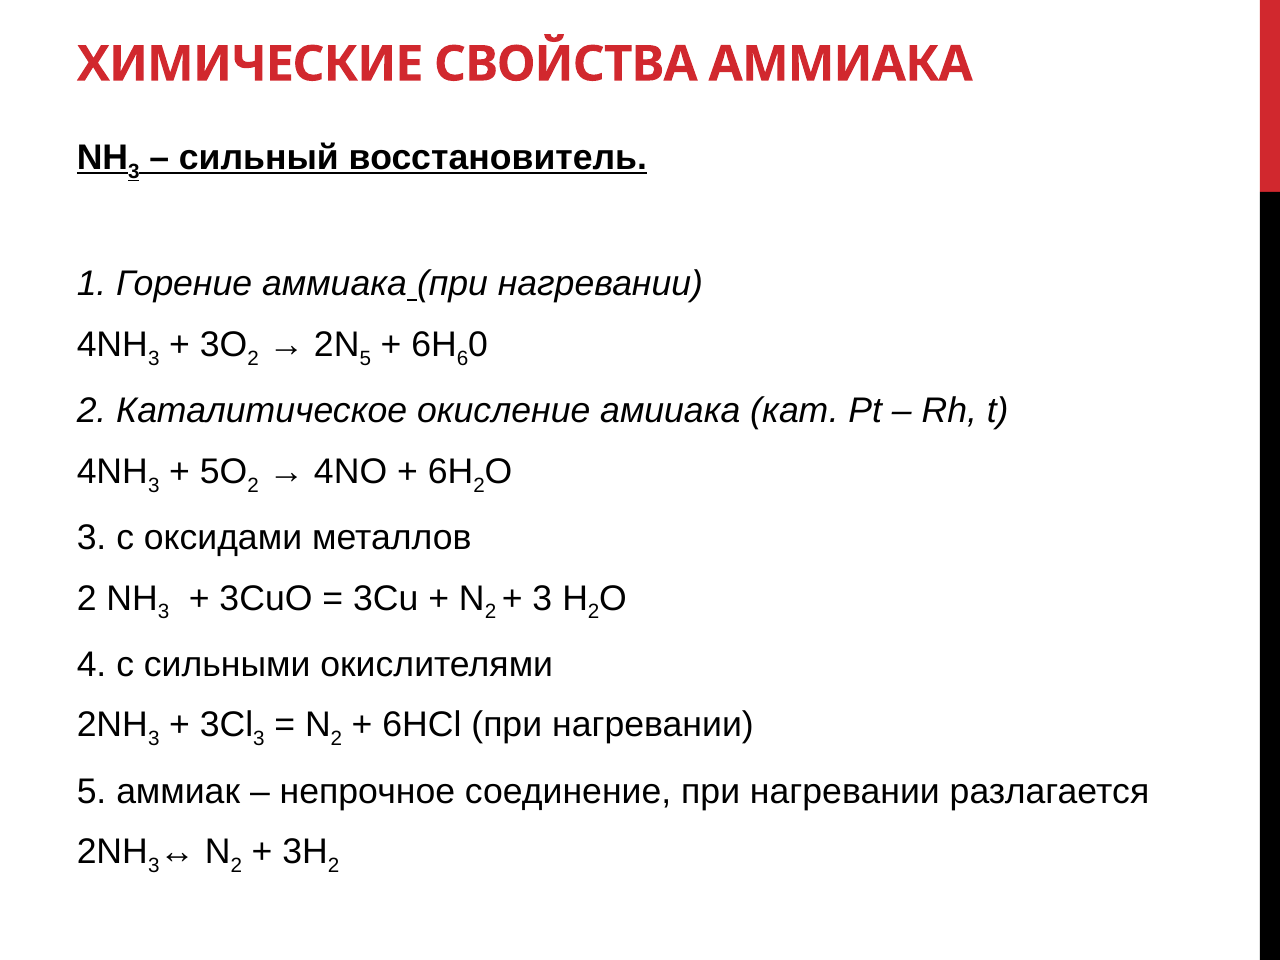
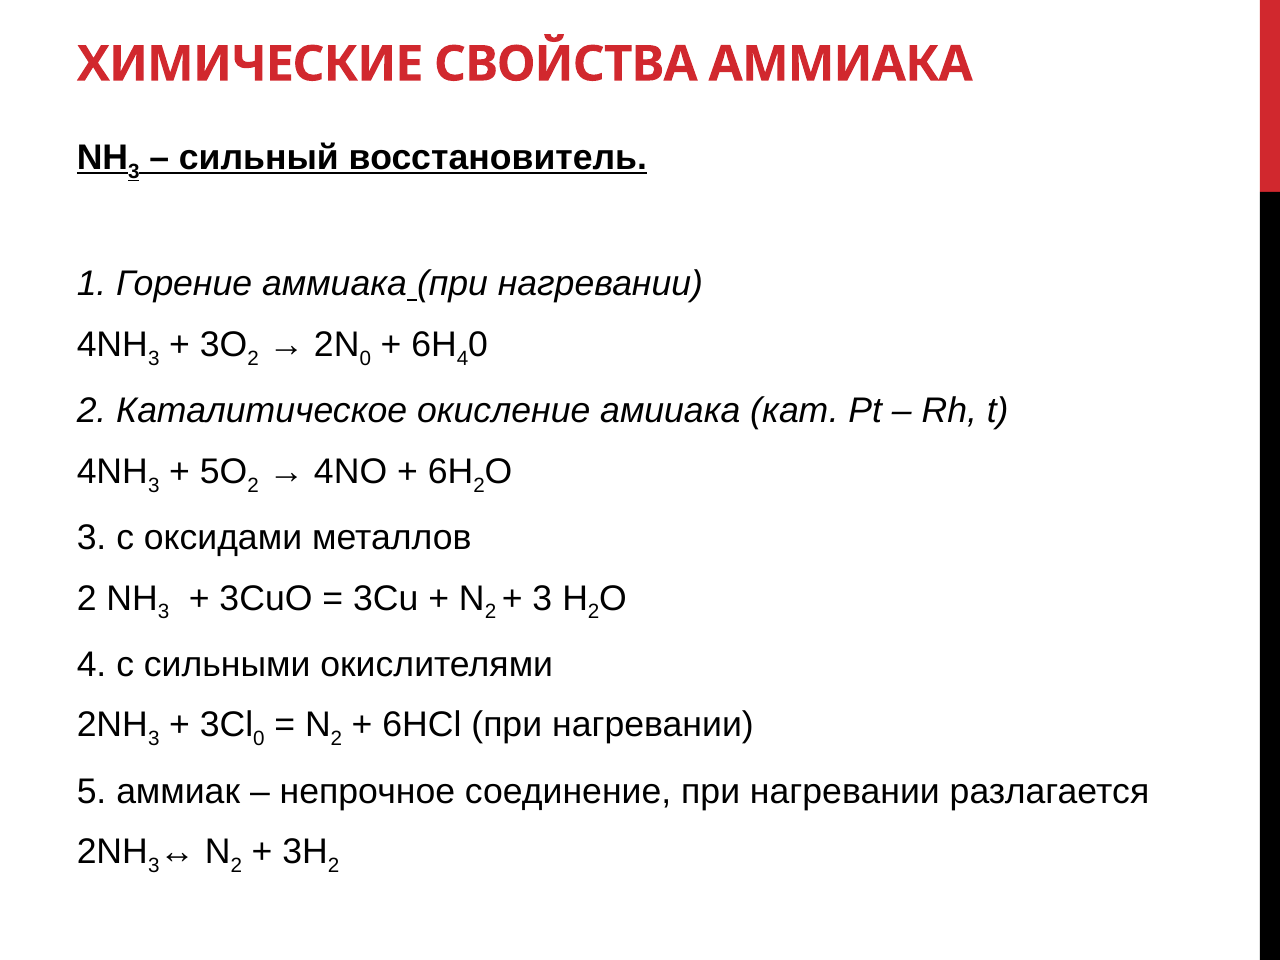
5 at (365, 359): 5 -> 0
6 at (463, 359): 6 -> 4
3 at (259, 739): 3 -> 0
